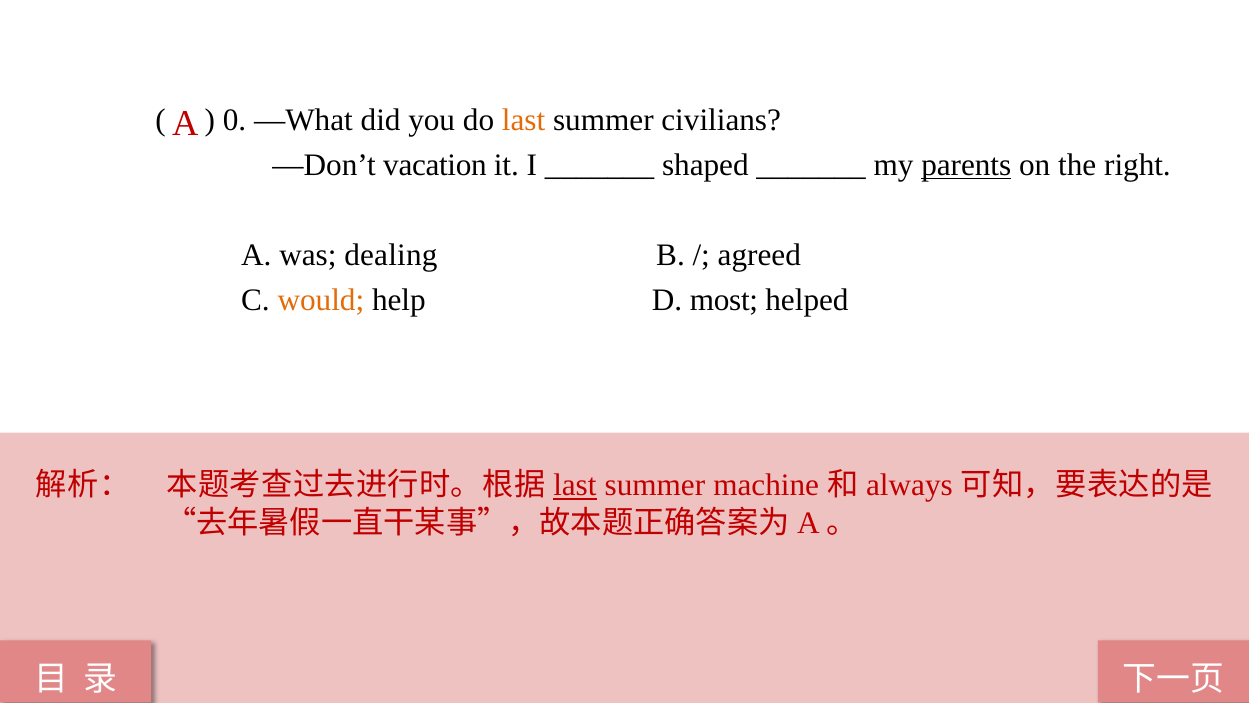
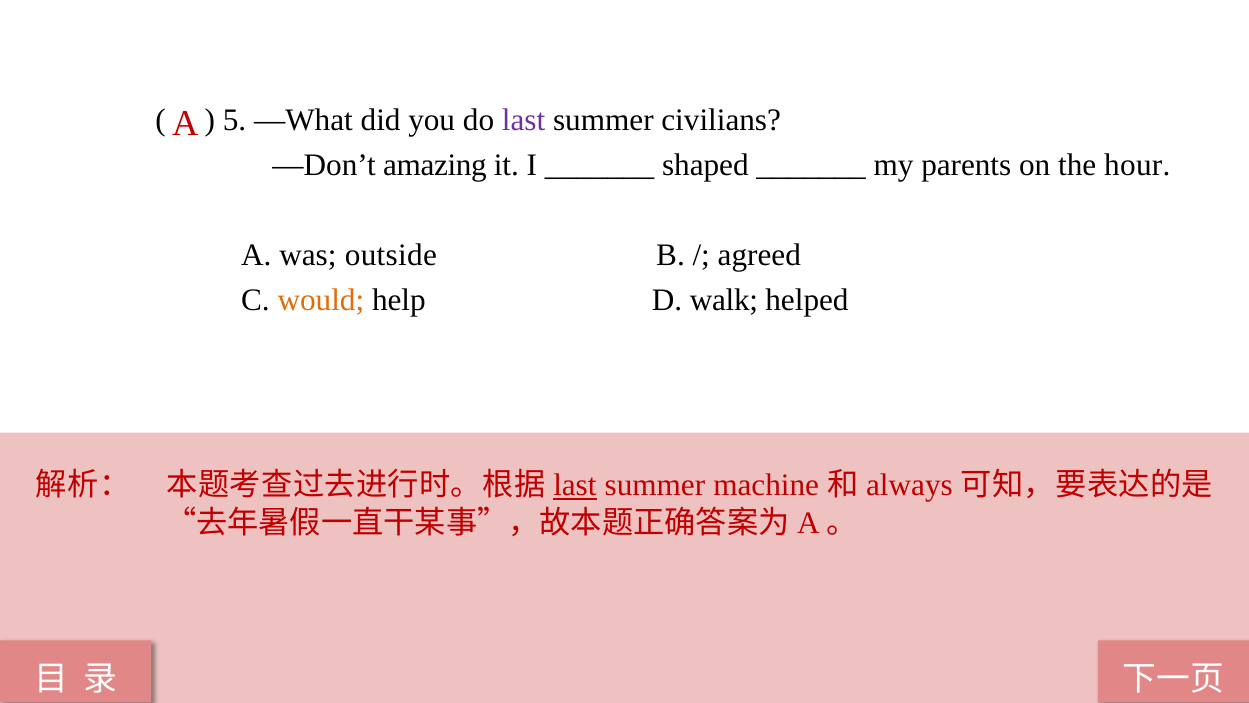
0: 0 -> 5
last at (524, 120) colour: orange -> purple
vacation: vacation -> amazing
parents underline: present -> none
right: right -> hour
dealing: dealing -> outside
most: most -> walk
